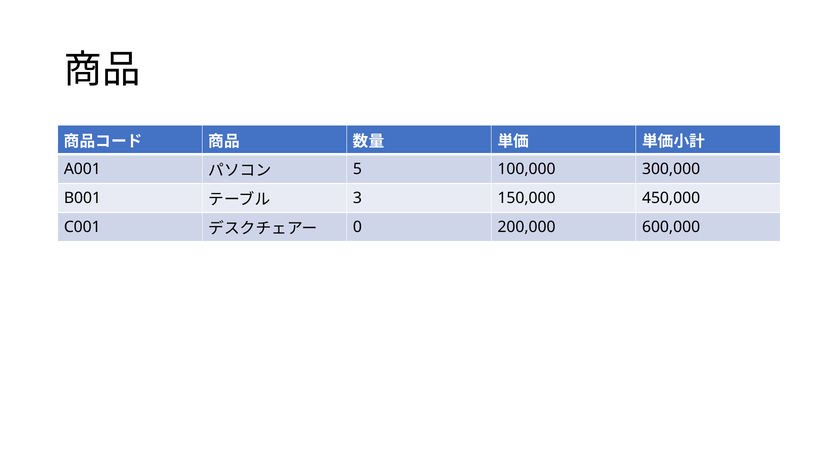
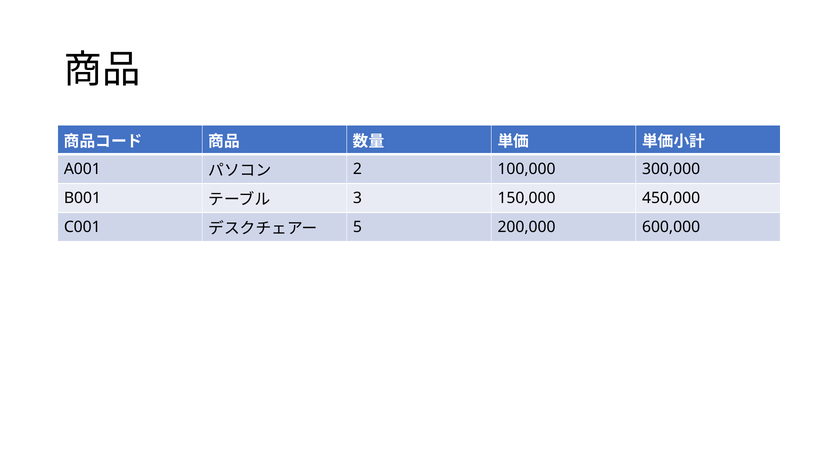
5: 5 -> 2
0: 0 -> 5
